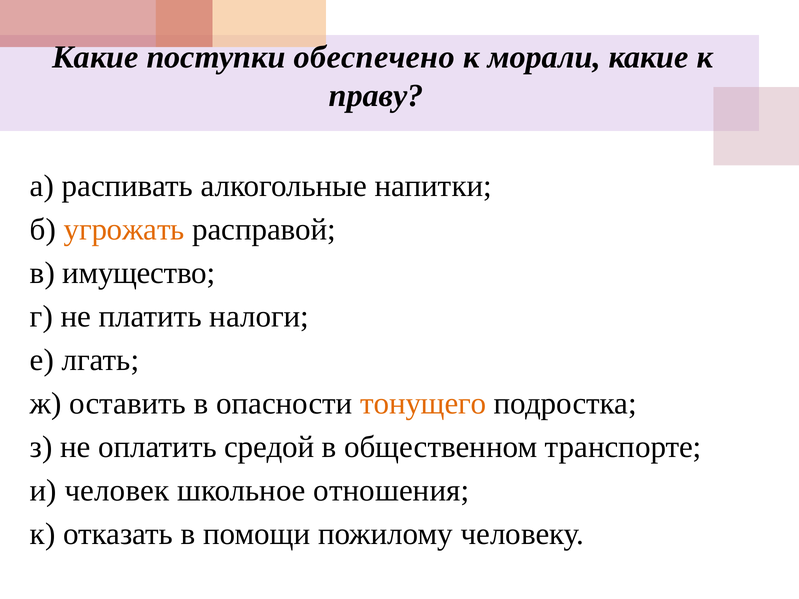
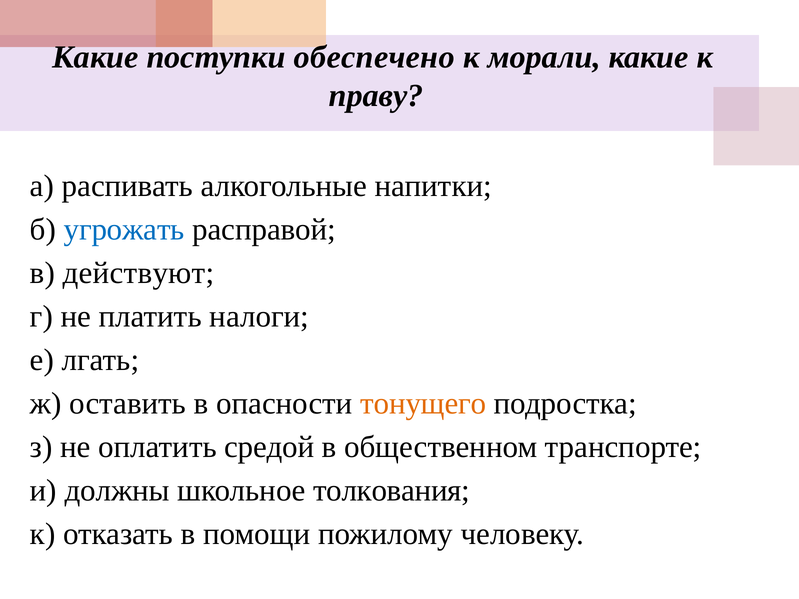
угрожать colour: orange -> blue
имущество: имущество -> действуют
человек: человек -> должны
отношения: отношения -> толкования
